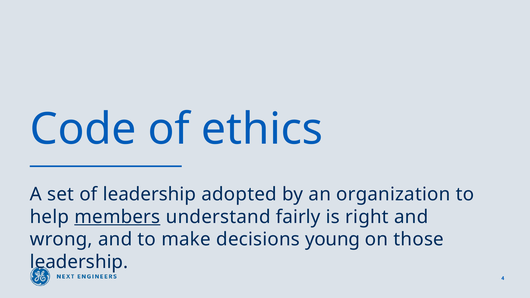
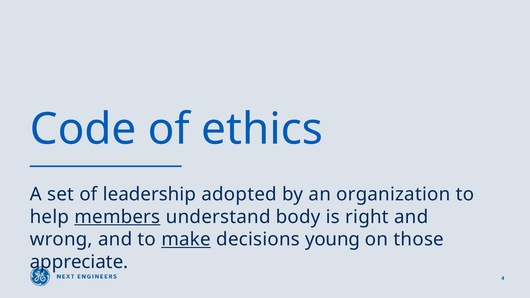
fairly: fairly -> body
make underline: none -> present
leadership at (79, 262): leadership -> appreciate
